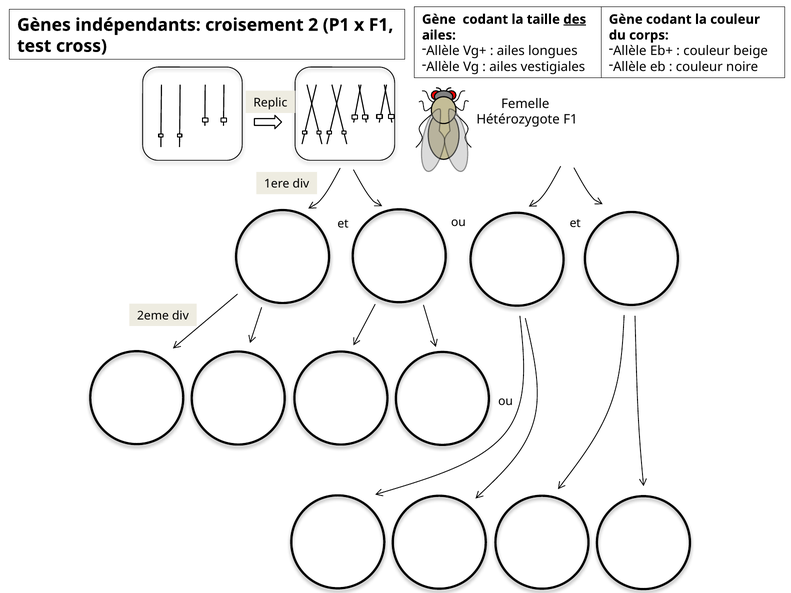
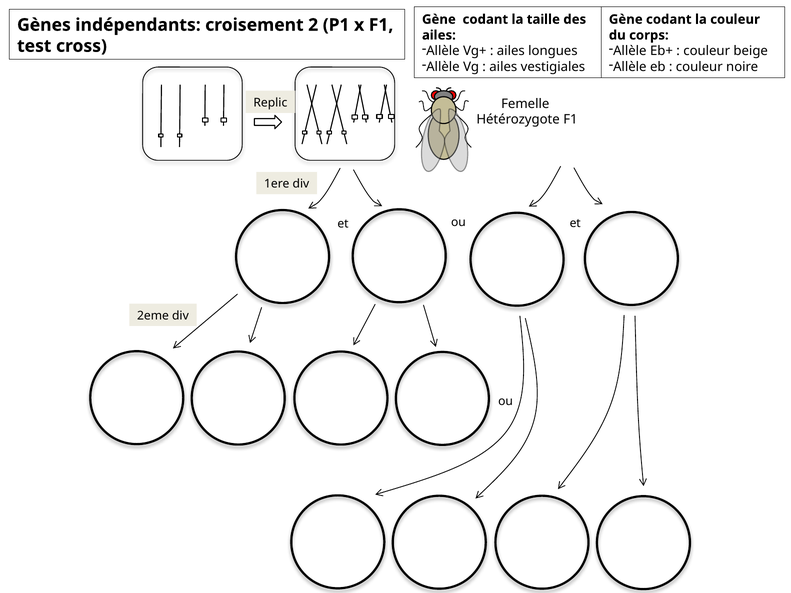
des underline: present -> none
